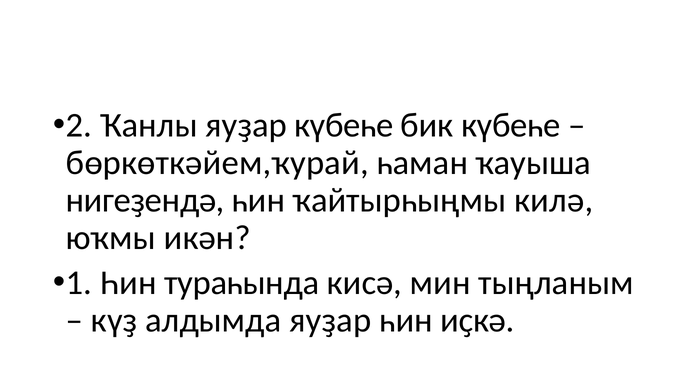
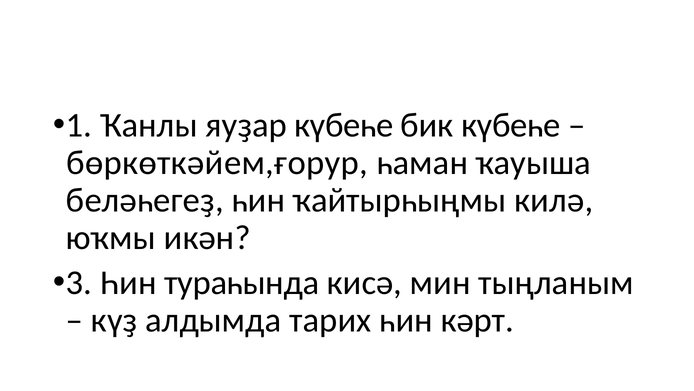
2: 2 -> 1
бөркөткәйем,ҡурай: бөркөткәйем,ҡурай -> бөркөткәйем,ғорур
нигеҙендә: нигеҙендә -> беләһегеҙ
1: 1 -> 3
алдымда яуҙар: яуҙар -> тарих
иҫкә: иҫкә -> кәрт
